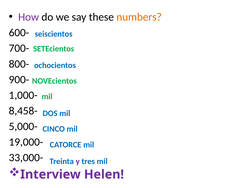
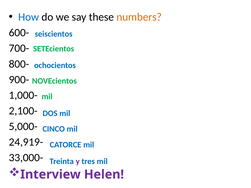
How colour: purple -> blue
8,458-: 8,458- -> 2,100-
19,000-: 19,000- -> 24,919-
